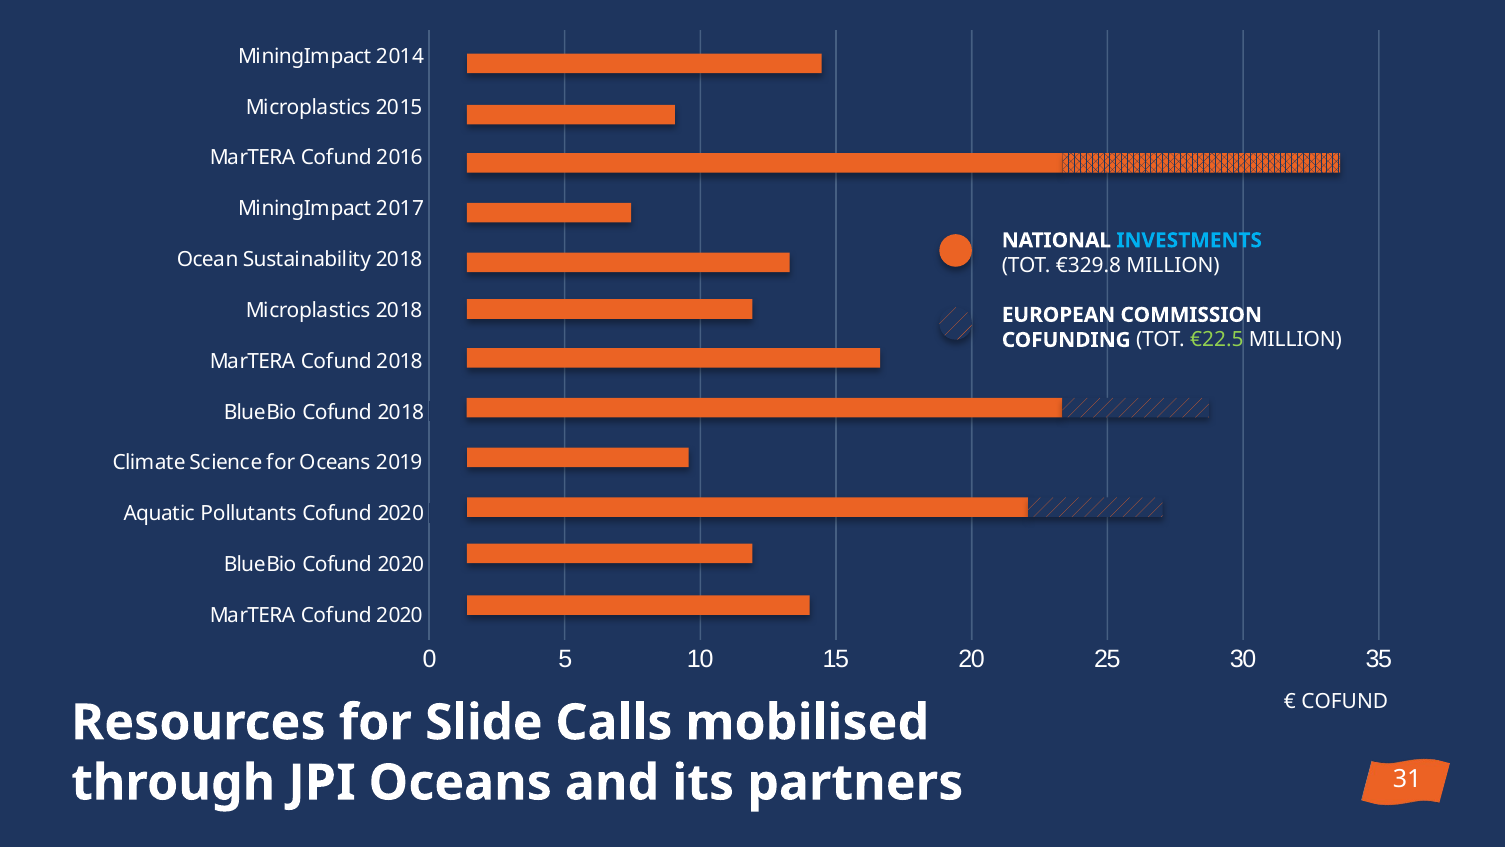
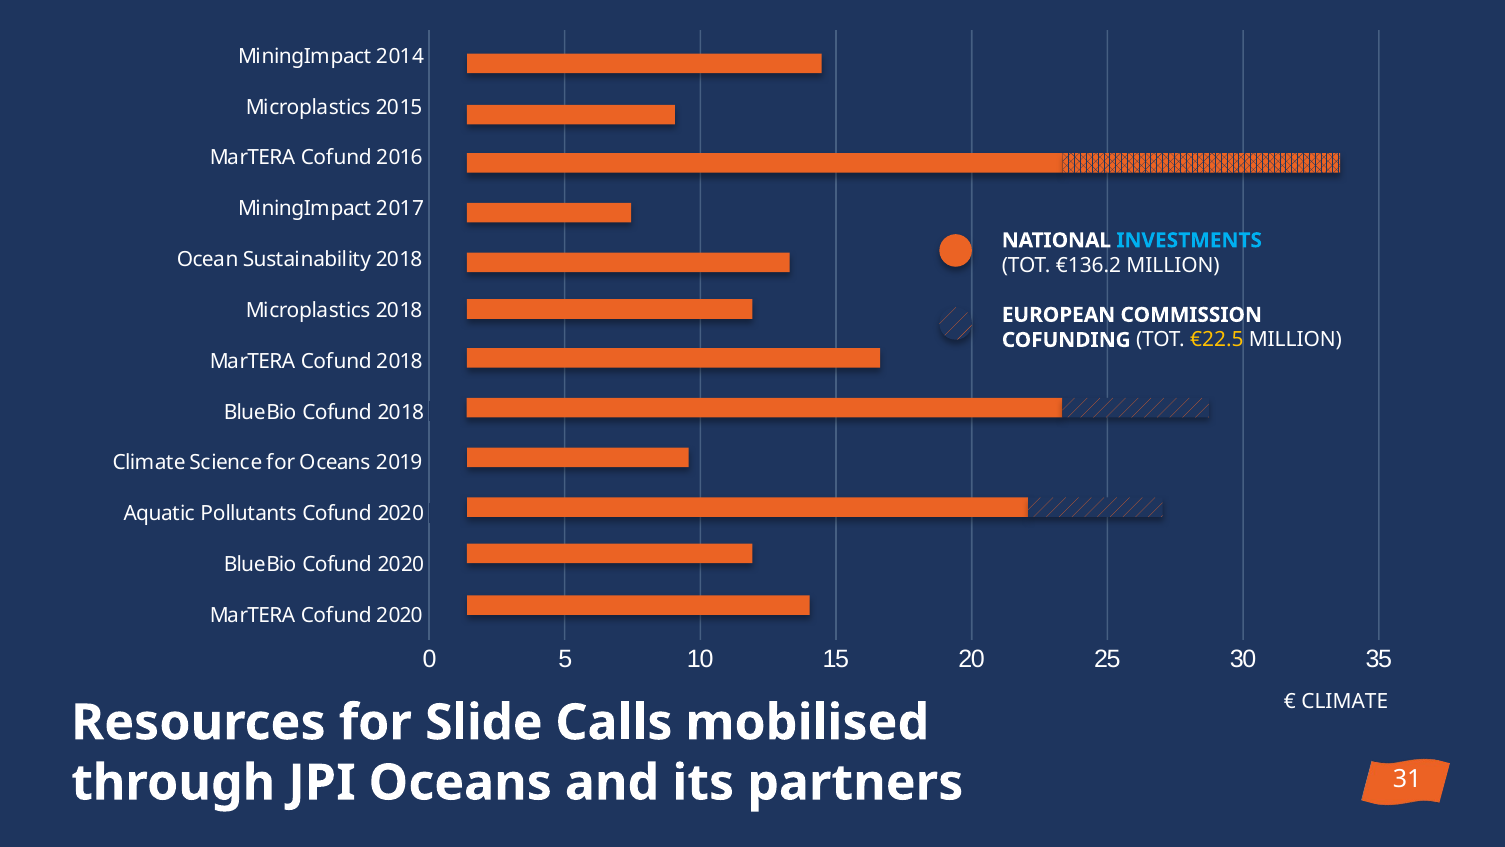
€329.8: €329.8 -> €136.2
€22.5 colour: light green -> yellow
COFUND at (1345, 701): COFUND -> CLIMATE
